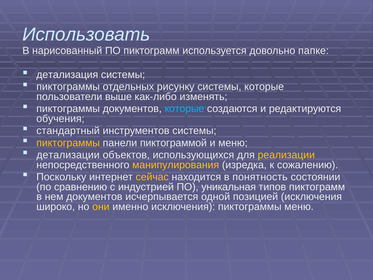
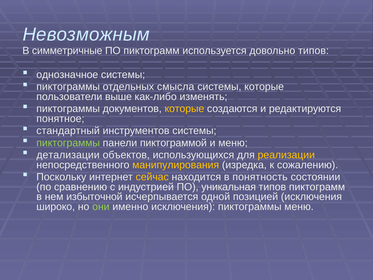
Использовать: Использовать -> Невозможным
нарисованный: нарисованный -> симметричные
довольно папке: папке -> типов
детализация: детализация -> однозначное
рисунку: рисунку -> смысла
которые at (184, 109) colour: light blue -> yellow
обучения: обучения -> понятное
пиктограммы at (68, 143) colour: yellow -> light green
нем документов: документов -> избыточной
они colour: yellow -> light green
